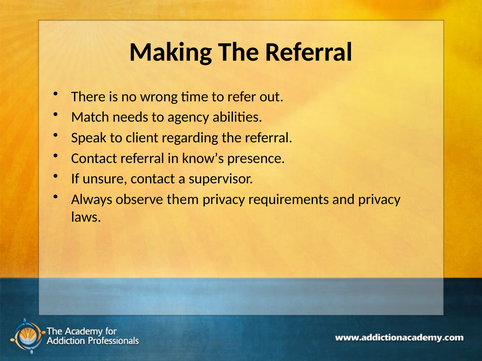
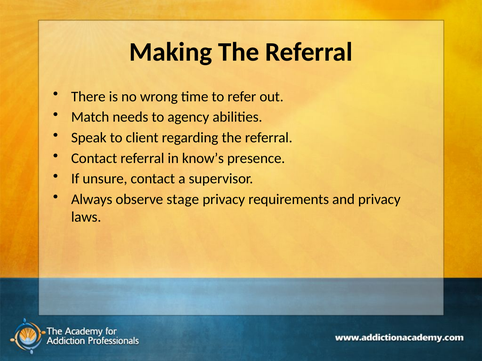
them: them -> stage
